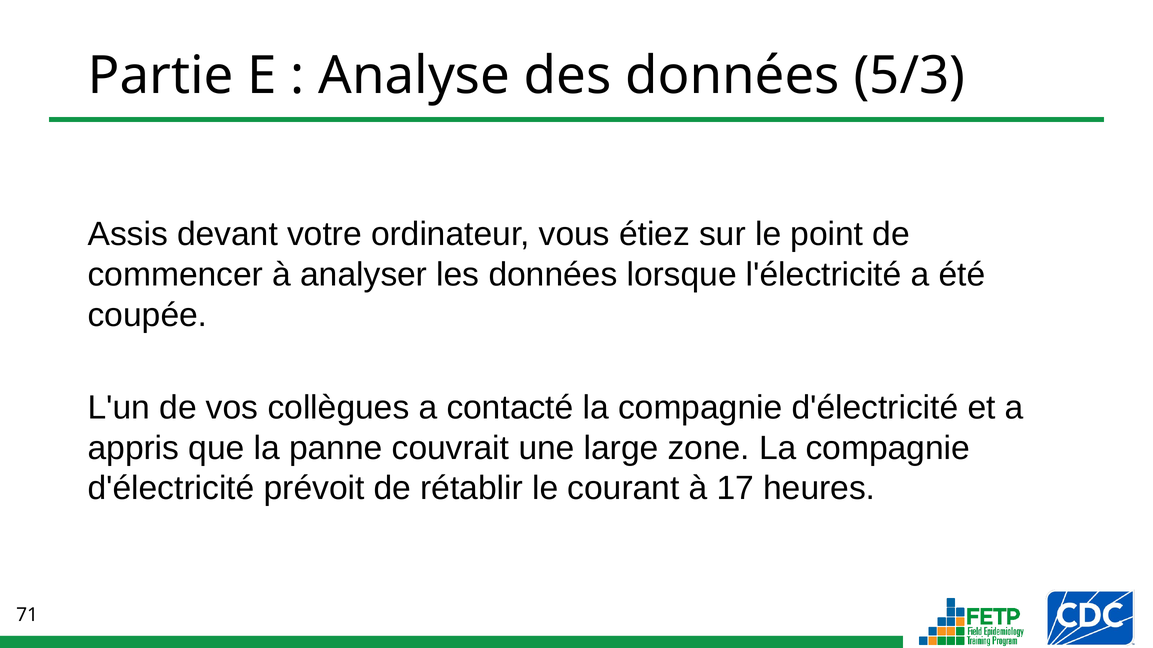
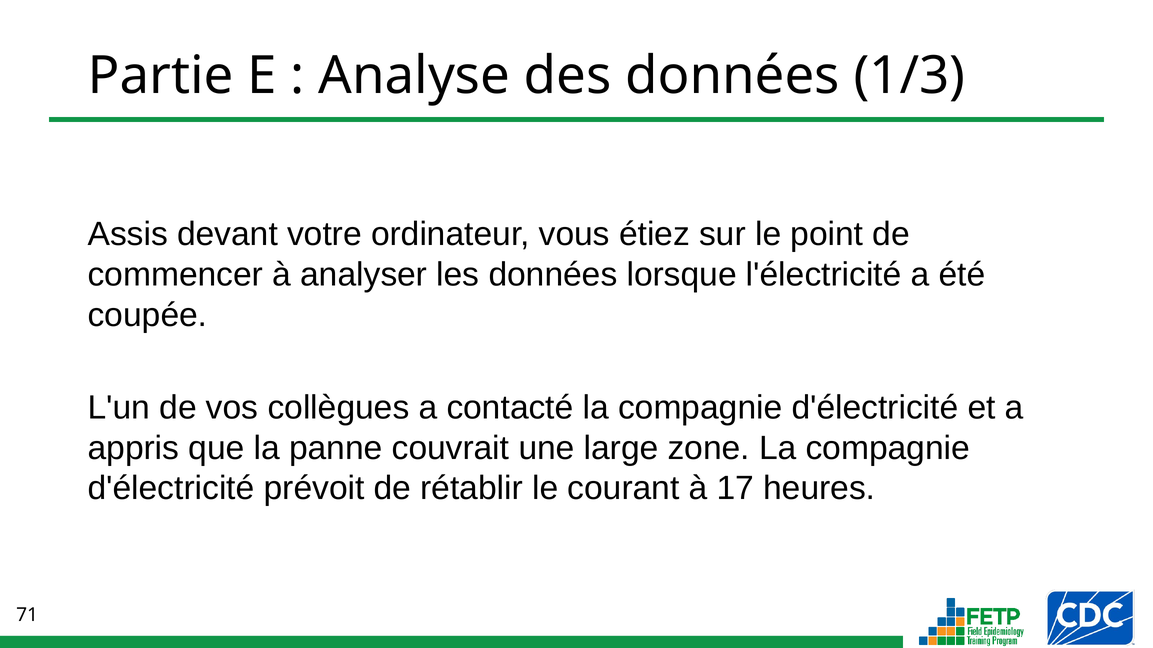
5/3: 5/3 -> 1/3
